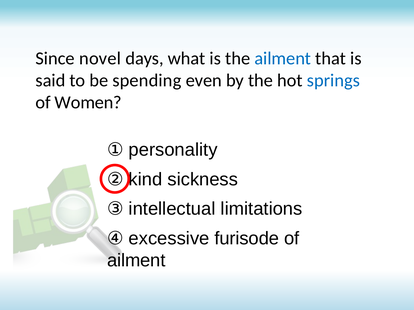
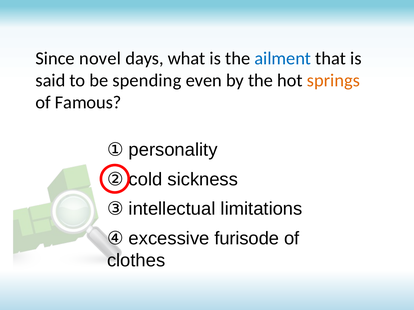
springs colour: blue -> orange
Women: Women -> Famous
kind: kind -> cold
ailment at (136, 261): ailment -> clothes
